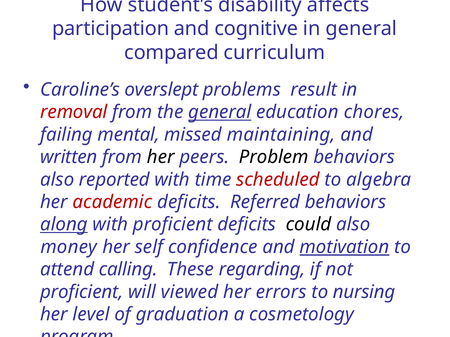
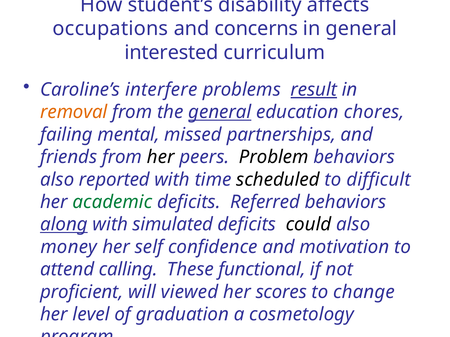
participation: participation -> occupations
cognitive: cognitive -> concerns
compared: compared -> interested
overslept: overslept -> interfere
result underline: none -> present
removal colour: red -> orange
maintaining: maintaining -> partnerships
written: written -> friends
scheduled colour: red -> black
algebra: algebra -> difficult
academic colour: red -> green
with proficient: proficient -> simulated
motivation underline: present -> none
regarding: regarding -> functional
errors: errors -> scores
nursing: nursing -> change
